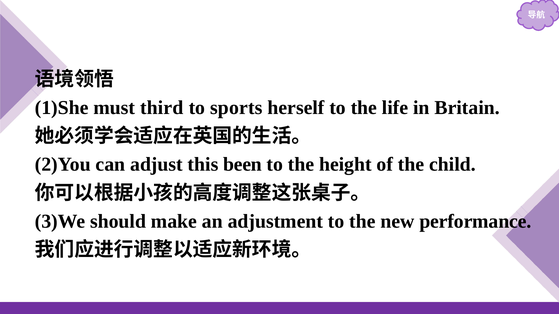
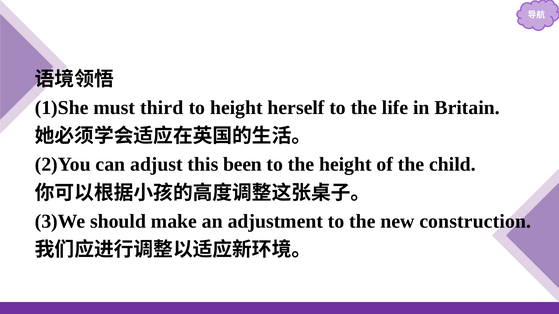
to sports: sports -> height
performance: performance -> construction
